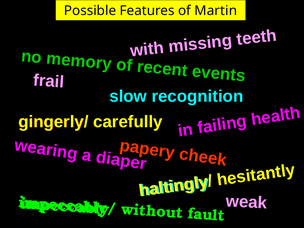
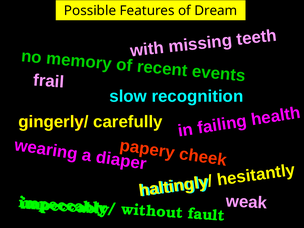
Martin: Martin -> Dream
